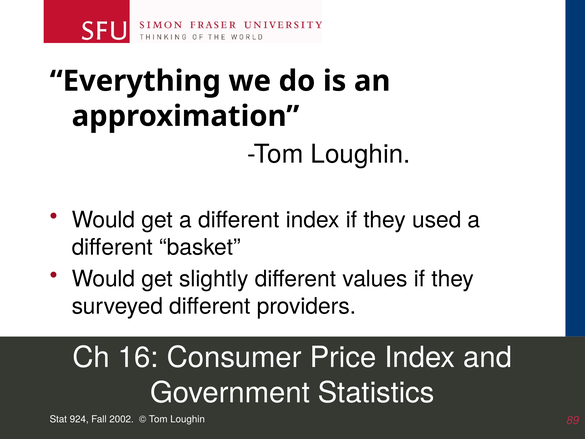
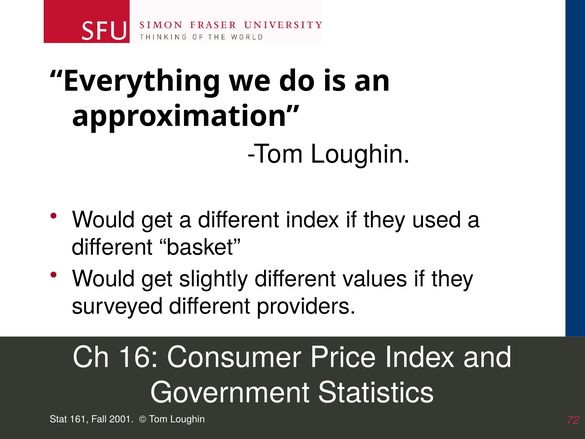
924: 924 -> 161
2002: 2002 -> 2001
89: 89 -> 72
